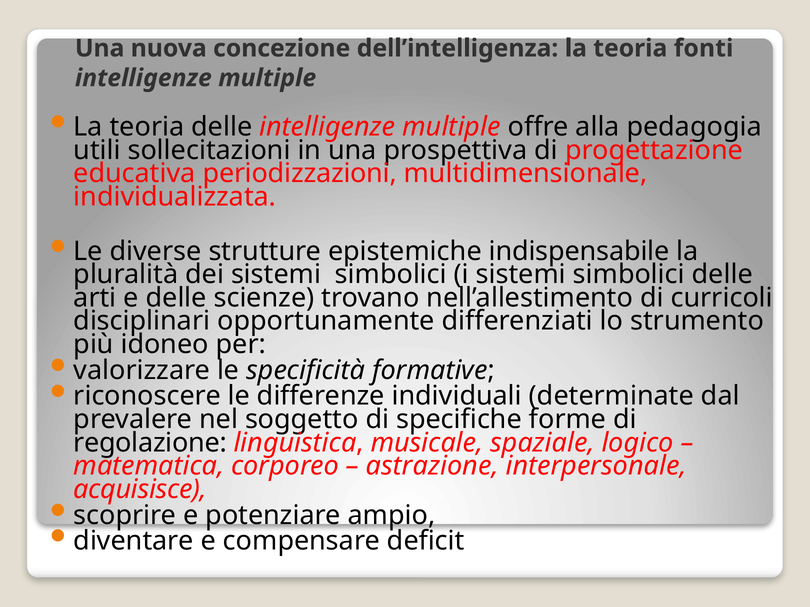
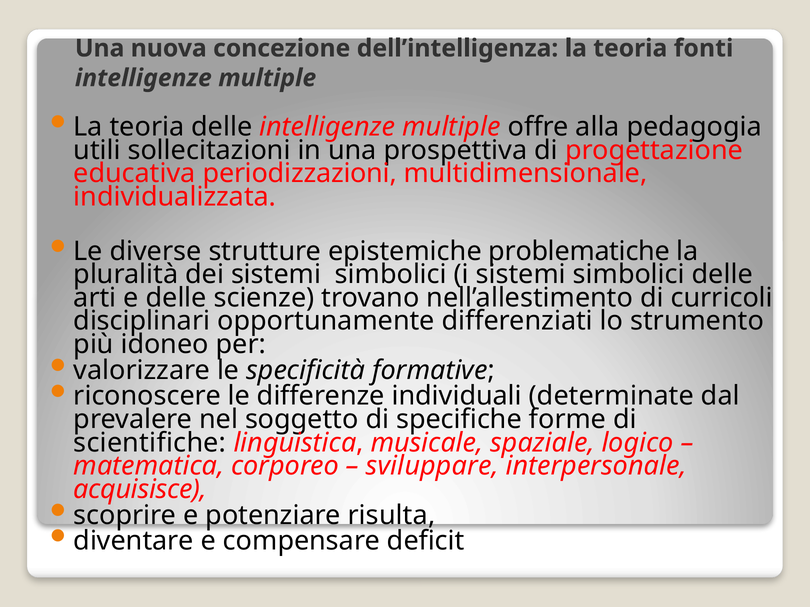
indispensabile: indispensabile -> problematiche
regolazione: regolazione -> scientifiche
astrazione: astrazione -> sviluppare
ampio: ampio -> risulta
